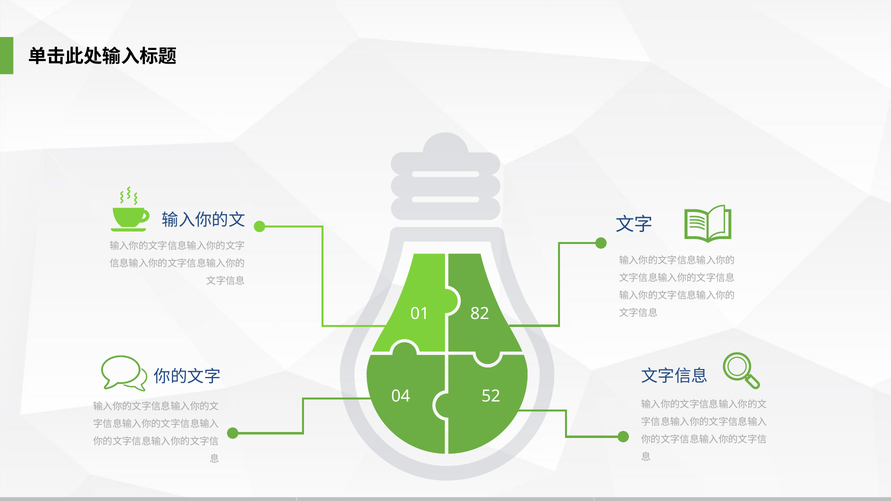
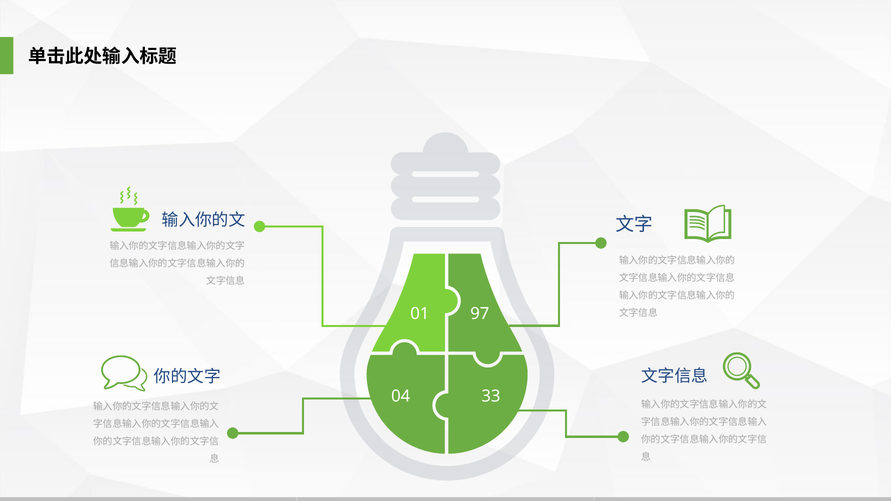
82: 82 -> 97
52: 52 -> 33
